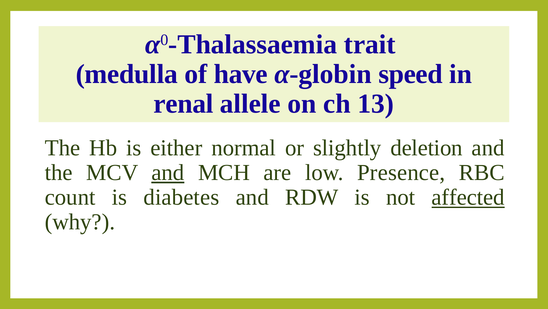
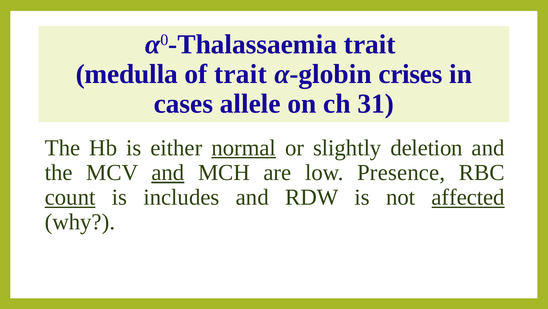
of have: have -> trait
speed: speed -> crises
renal: renal -> cases
13: 13 -> 31
normal underline: none -> present
count underline: none -> present
diabetes: diabetes -> includes
